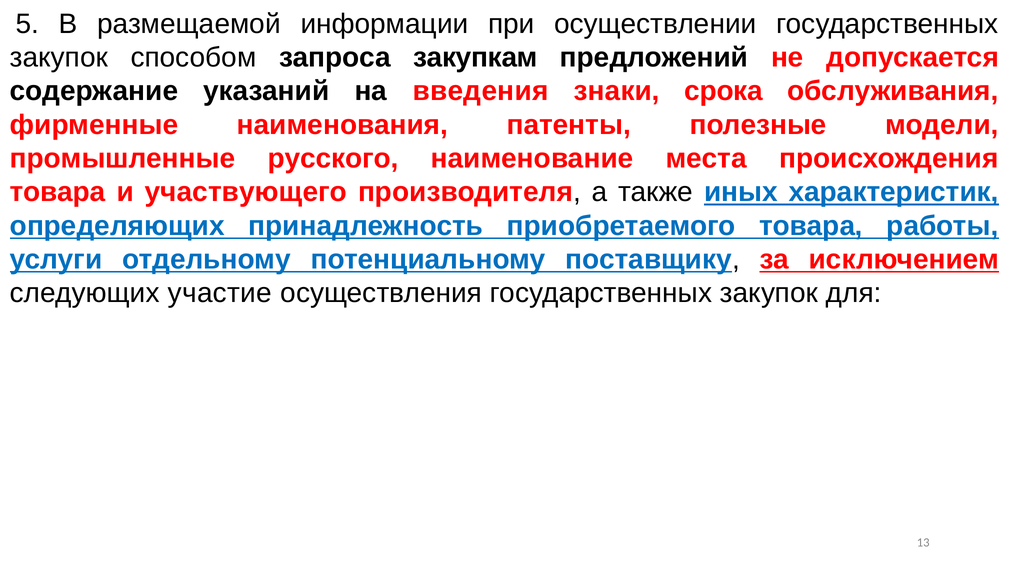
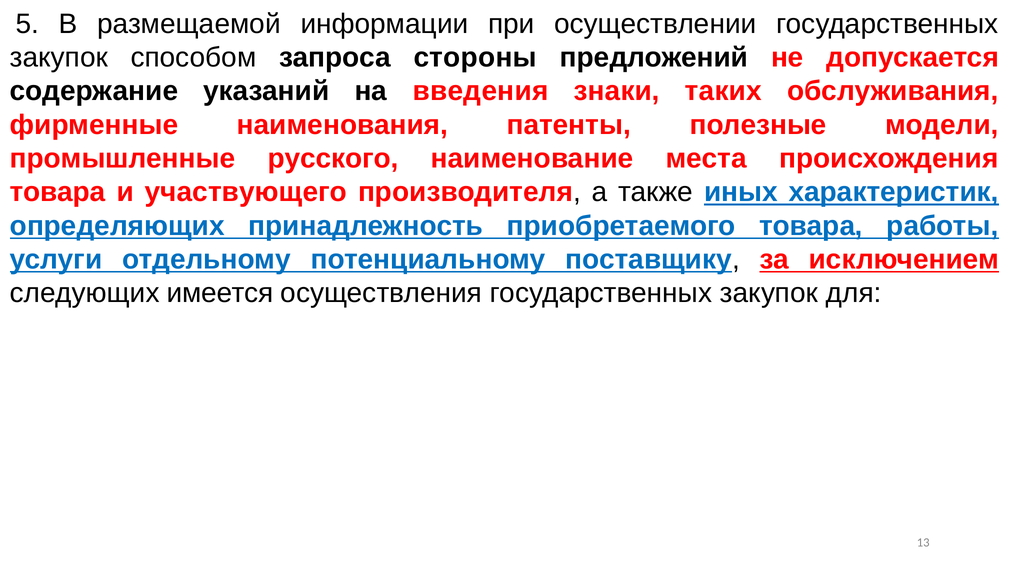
закупкам: закупкам -> стороны
срока: срока -> таких
участие: участие -> имеется
